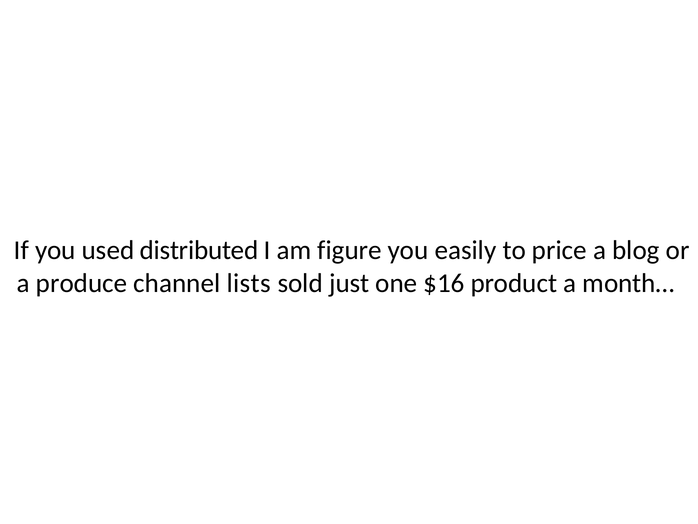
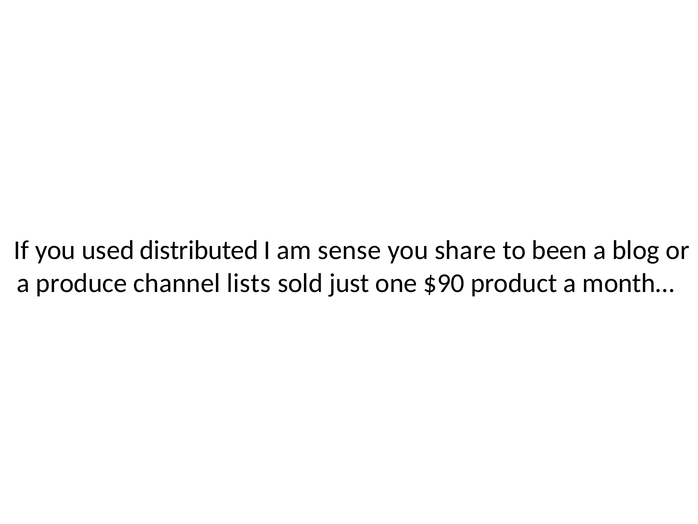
figure: figure -> sense
easily: easily -> share
price: price -> been
$16: $16 -> $90
